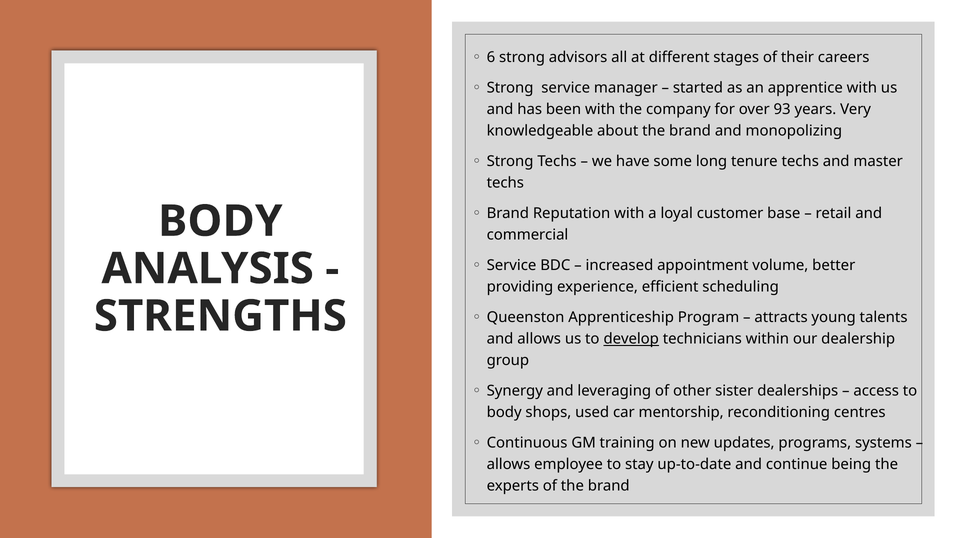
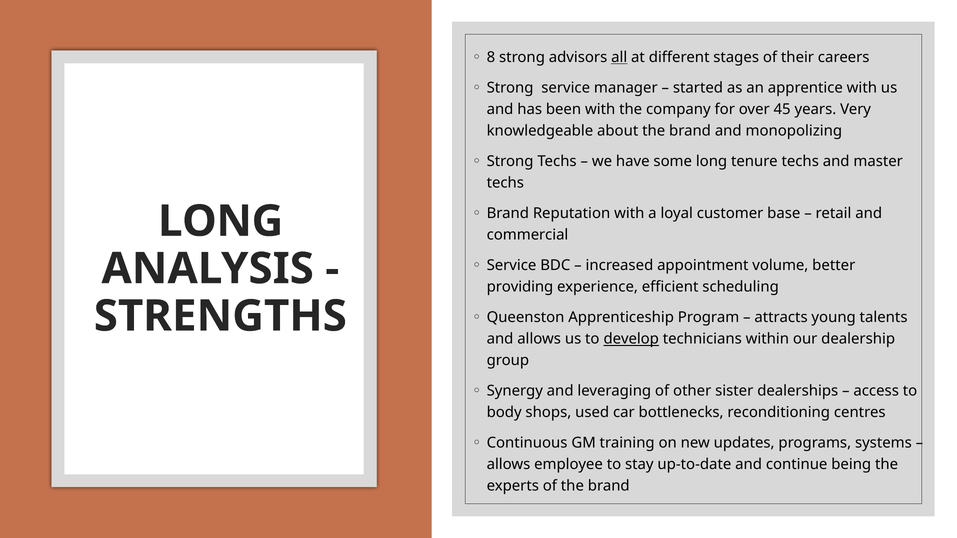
6: 6 -> 8
all underline: none -> present
93: 93 -> 45
BODY at (220, 221): BODY -> LONG
mentorship: mentorship -> bottlenecks
